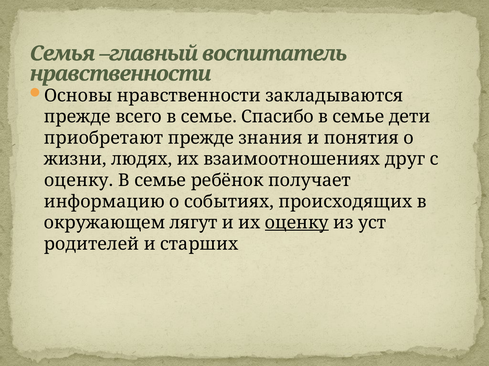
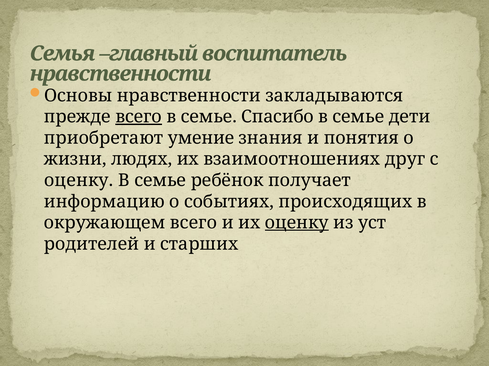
всего at (139, 117) underline: none -> present
приобретают прежде: прежде -> умение
окружающем лягут: лягут -> всего
